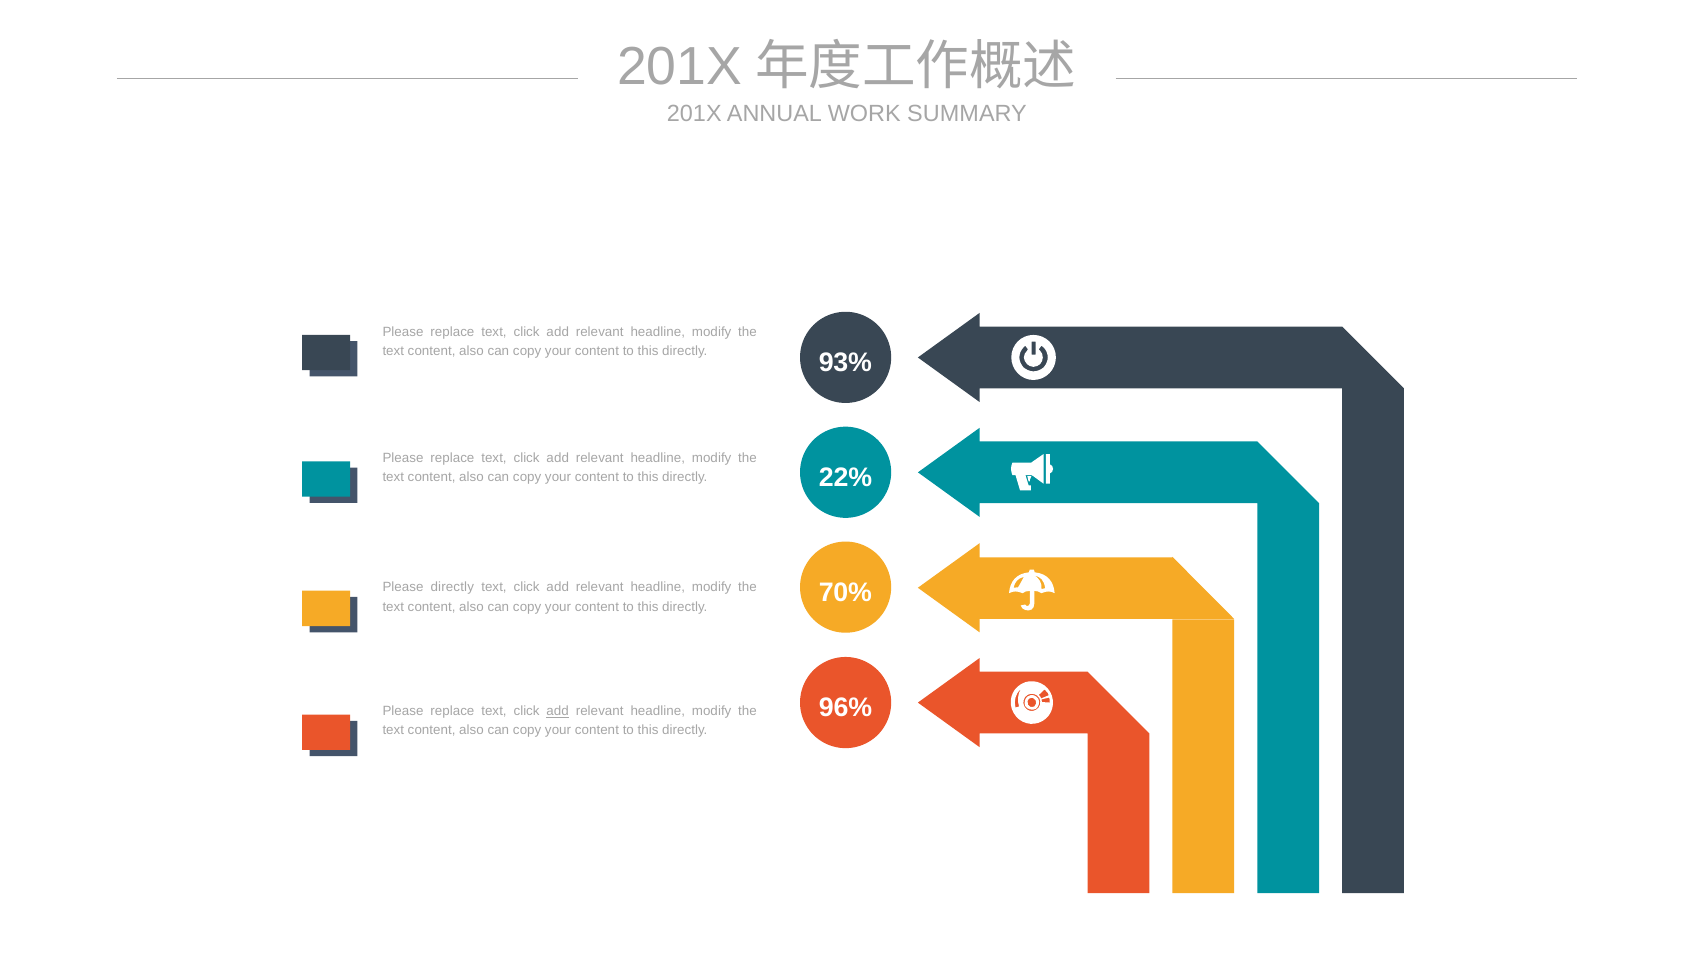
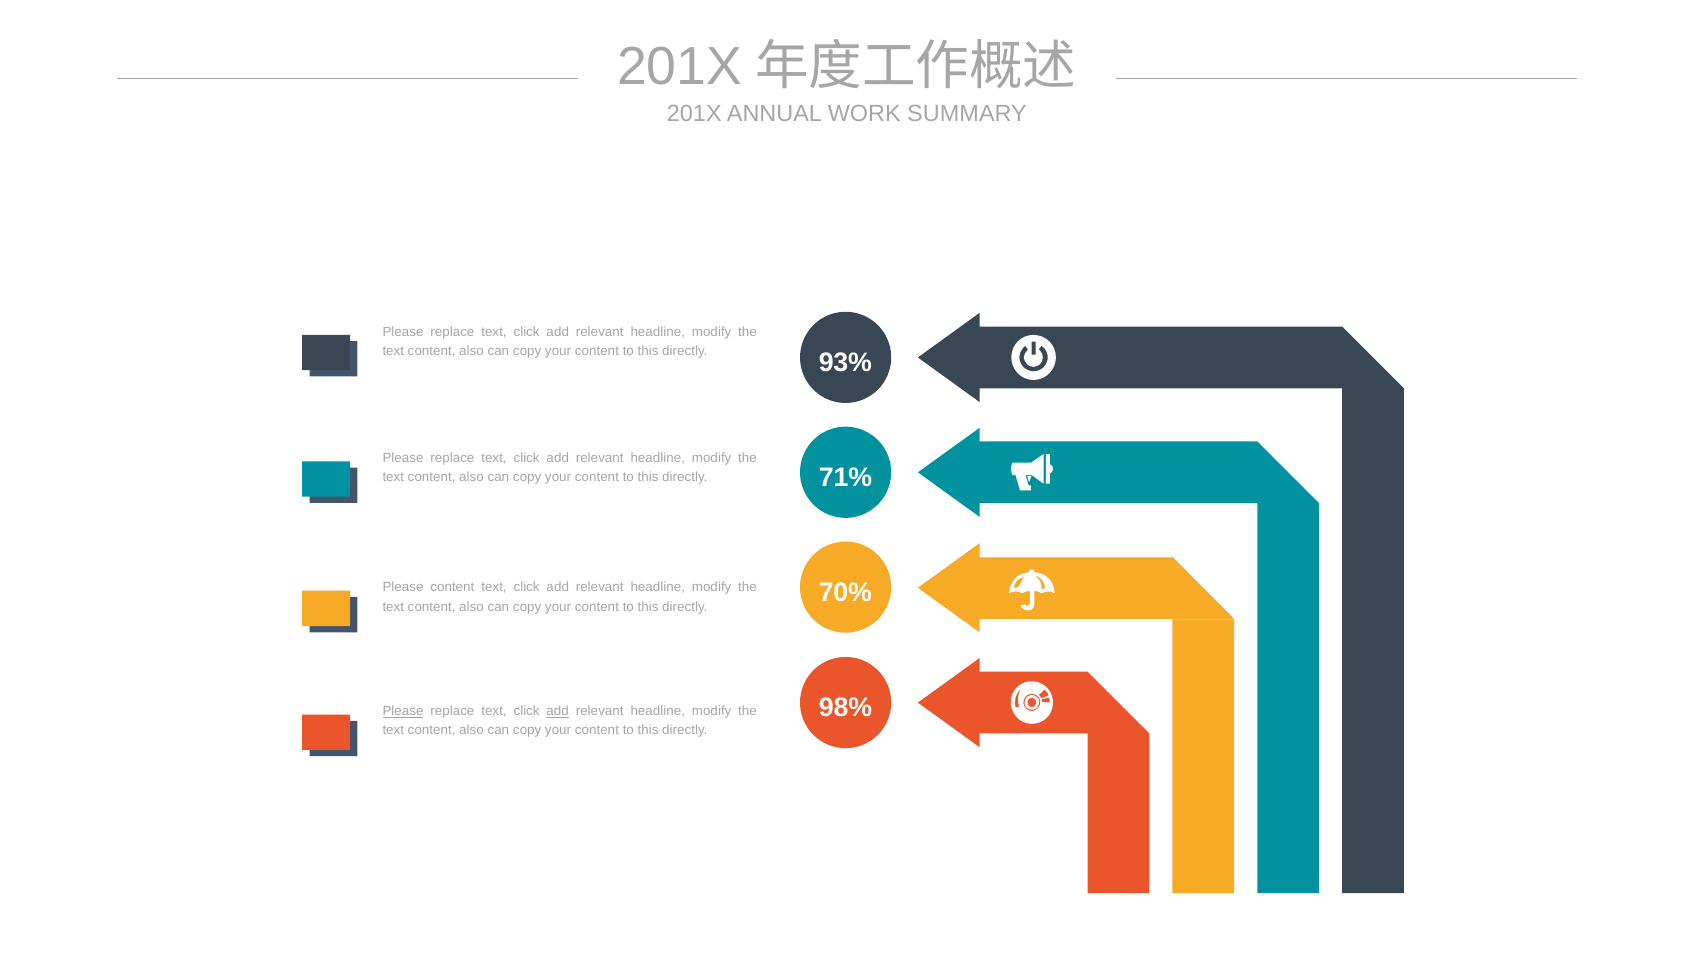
22%: 22% -> 71%
Please directly: directly -> content
96%: 96% -> 98%
Please at (403, 711) underline: none -> present
